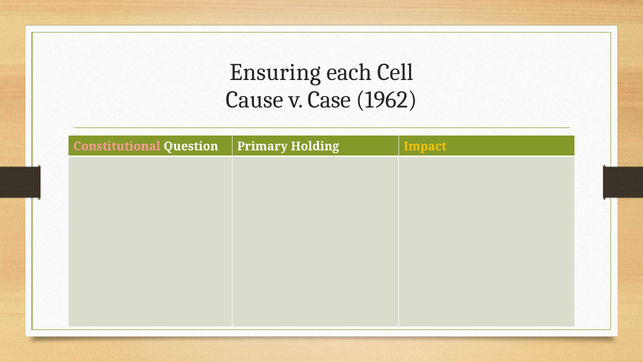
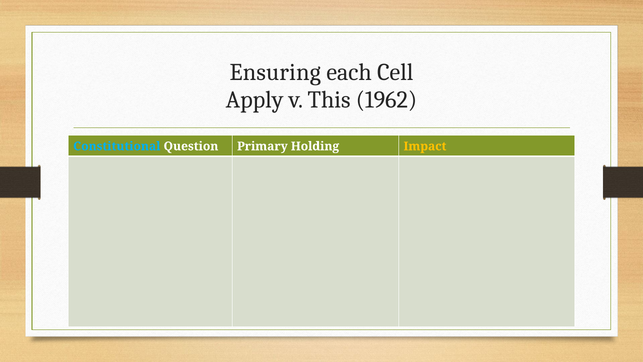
Cause: Cause -> Apply
Case: Case -> This
Constitutional colour: pink -> light blue
